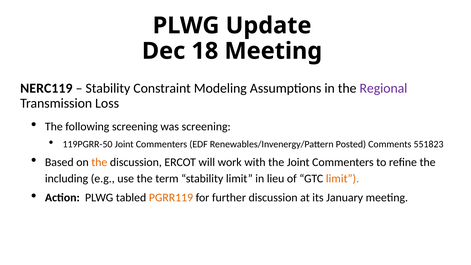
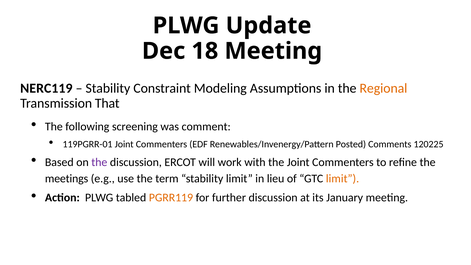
Regional colour: purple -> orange
Loss: Loss -> That
was screening: screening -> comment
119PGRR-50: 119PGRR-50 -> 119PGRR-01
551823: 551823 -> 120225
the at (99, 162) colour: orange -> purple
including: including -> meetings
